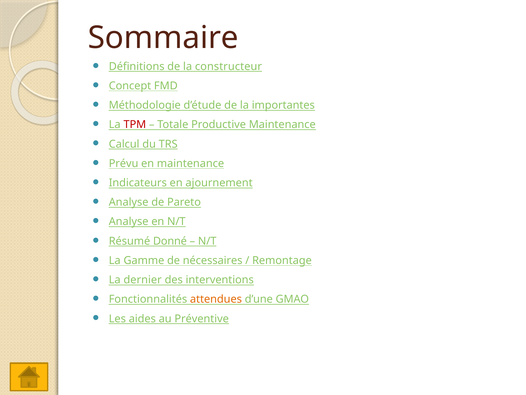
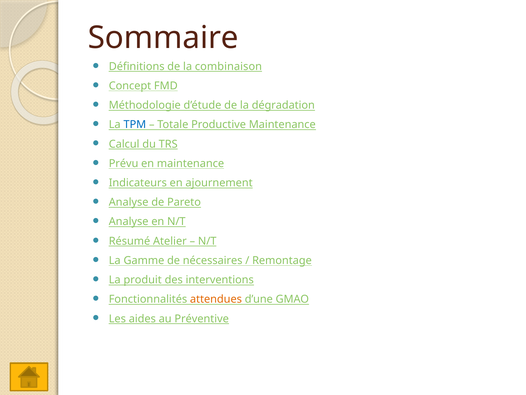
constructeur: constructeur -> combinaison
importantes: importantes -> dégradation
TPM colour: red -> blue
Donné: Donné -> Atelier
dernier: dernier -> produit
